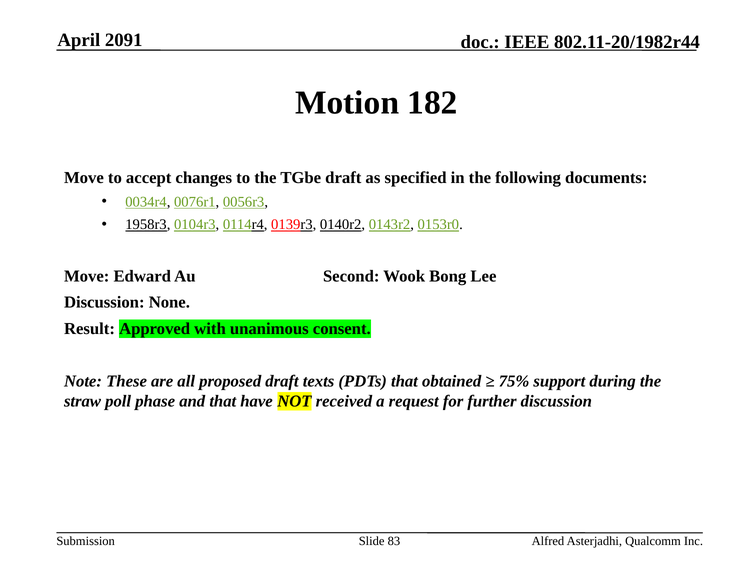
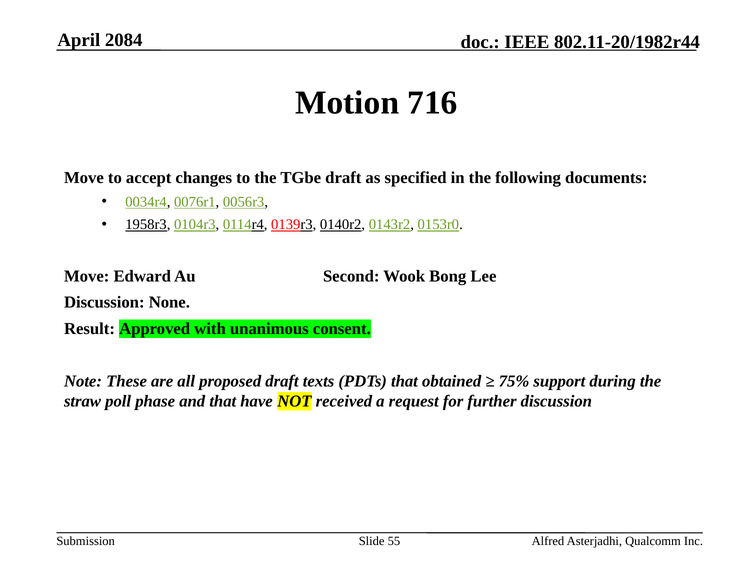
2091: 2091 -> 2084
182: 182 -> 716
83: 83 -> 55
